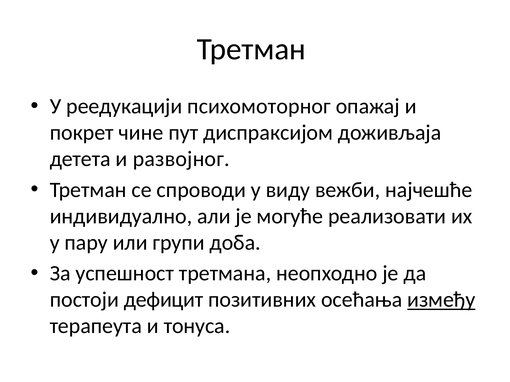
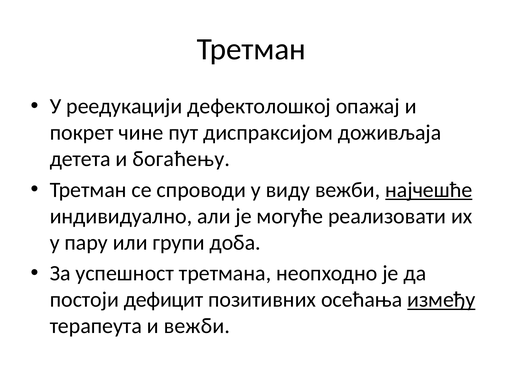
психомоторног: психомоторног -> дефектолошкој
развојног: развојног -> богаћењу
најчешће underline: none -> present
и тонуса: тонуса -> вежби
